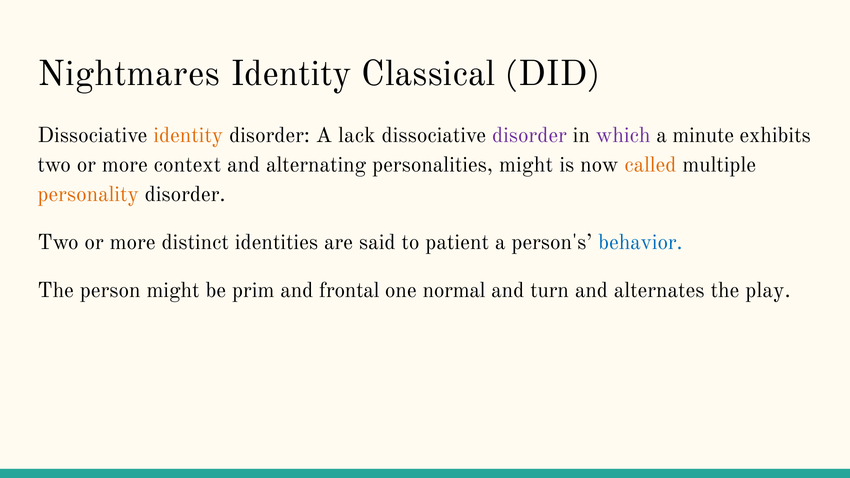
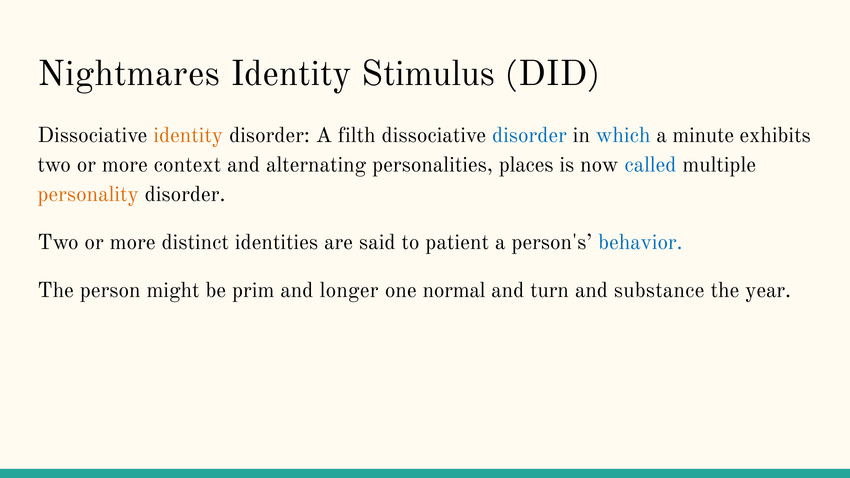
Classical: Classical -> Stimulus
lack: lack -> filth
disorder at (529, 135) colour: purple -> blue
which colour: purple -> blue
personalities might: might -> places
called colour: orange -> blue
frontal: frontal -> longer
alternates: alternates -> substance
play: play -> year
